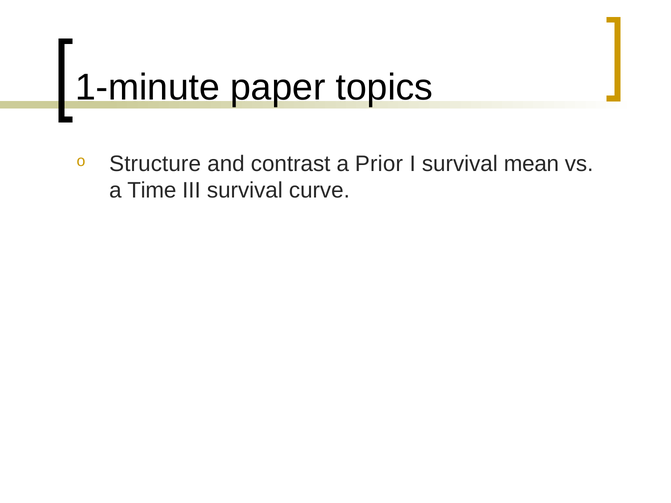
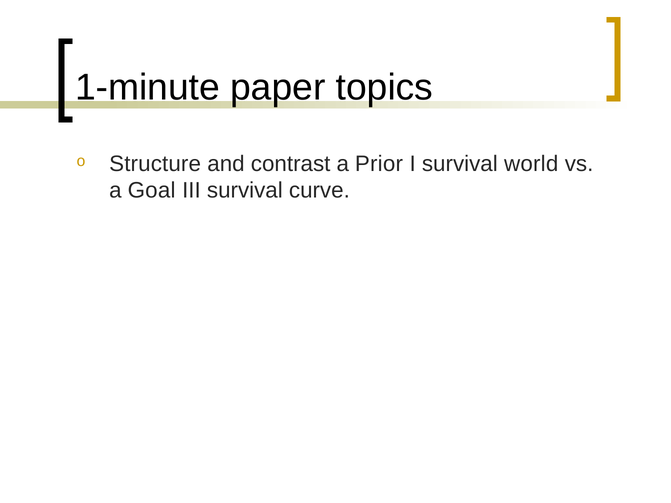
mean: mean -> world
Time: Time -> Goal
